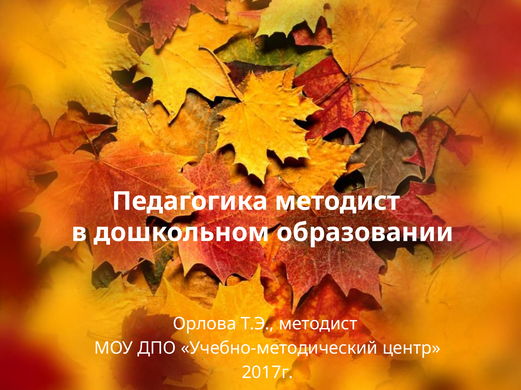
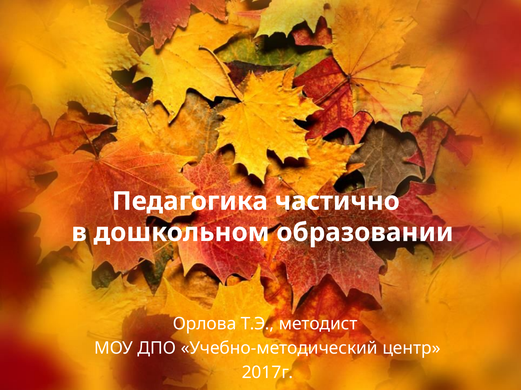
Педагогика методист: методист -> частично
